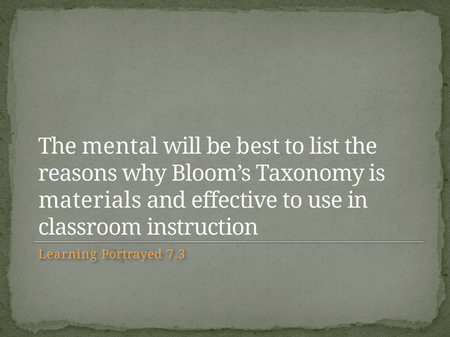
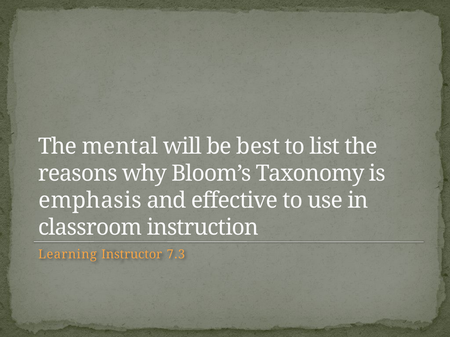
materials: materials -> emphasis
Portrayed: Portrayed -> Instructor
